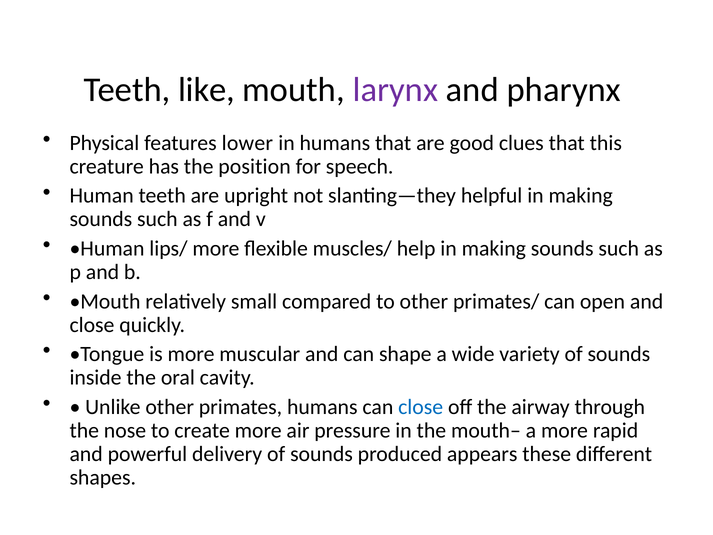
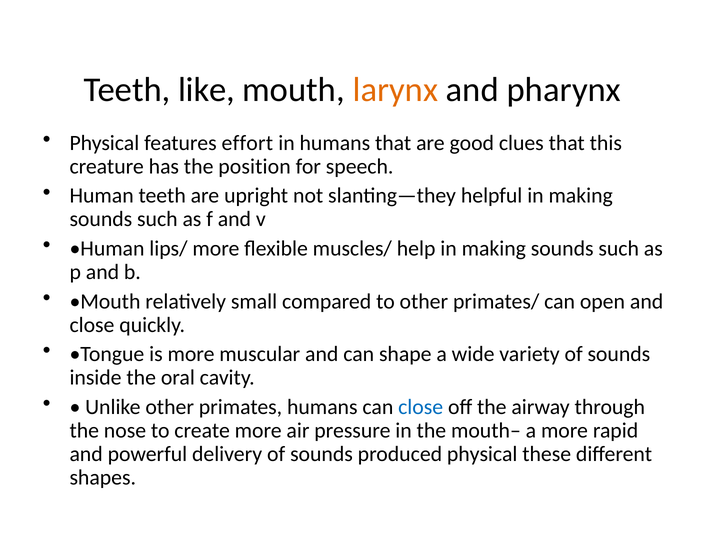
larynx colour: purple -> orange
lower: lower -> effort
produced appears: appears -> physical
